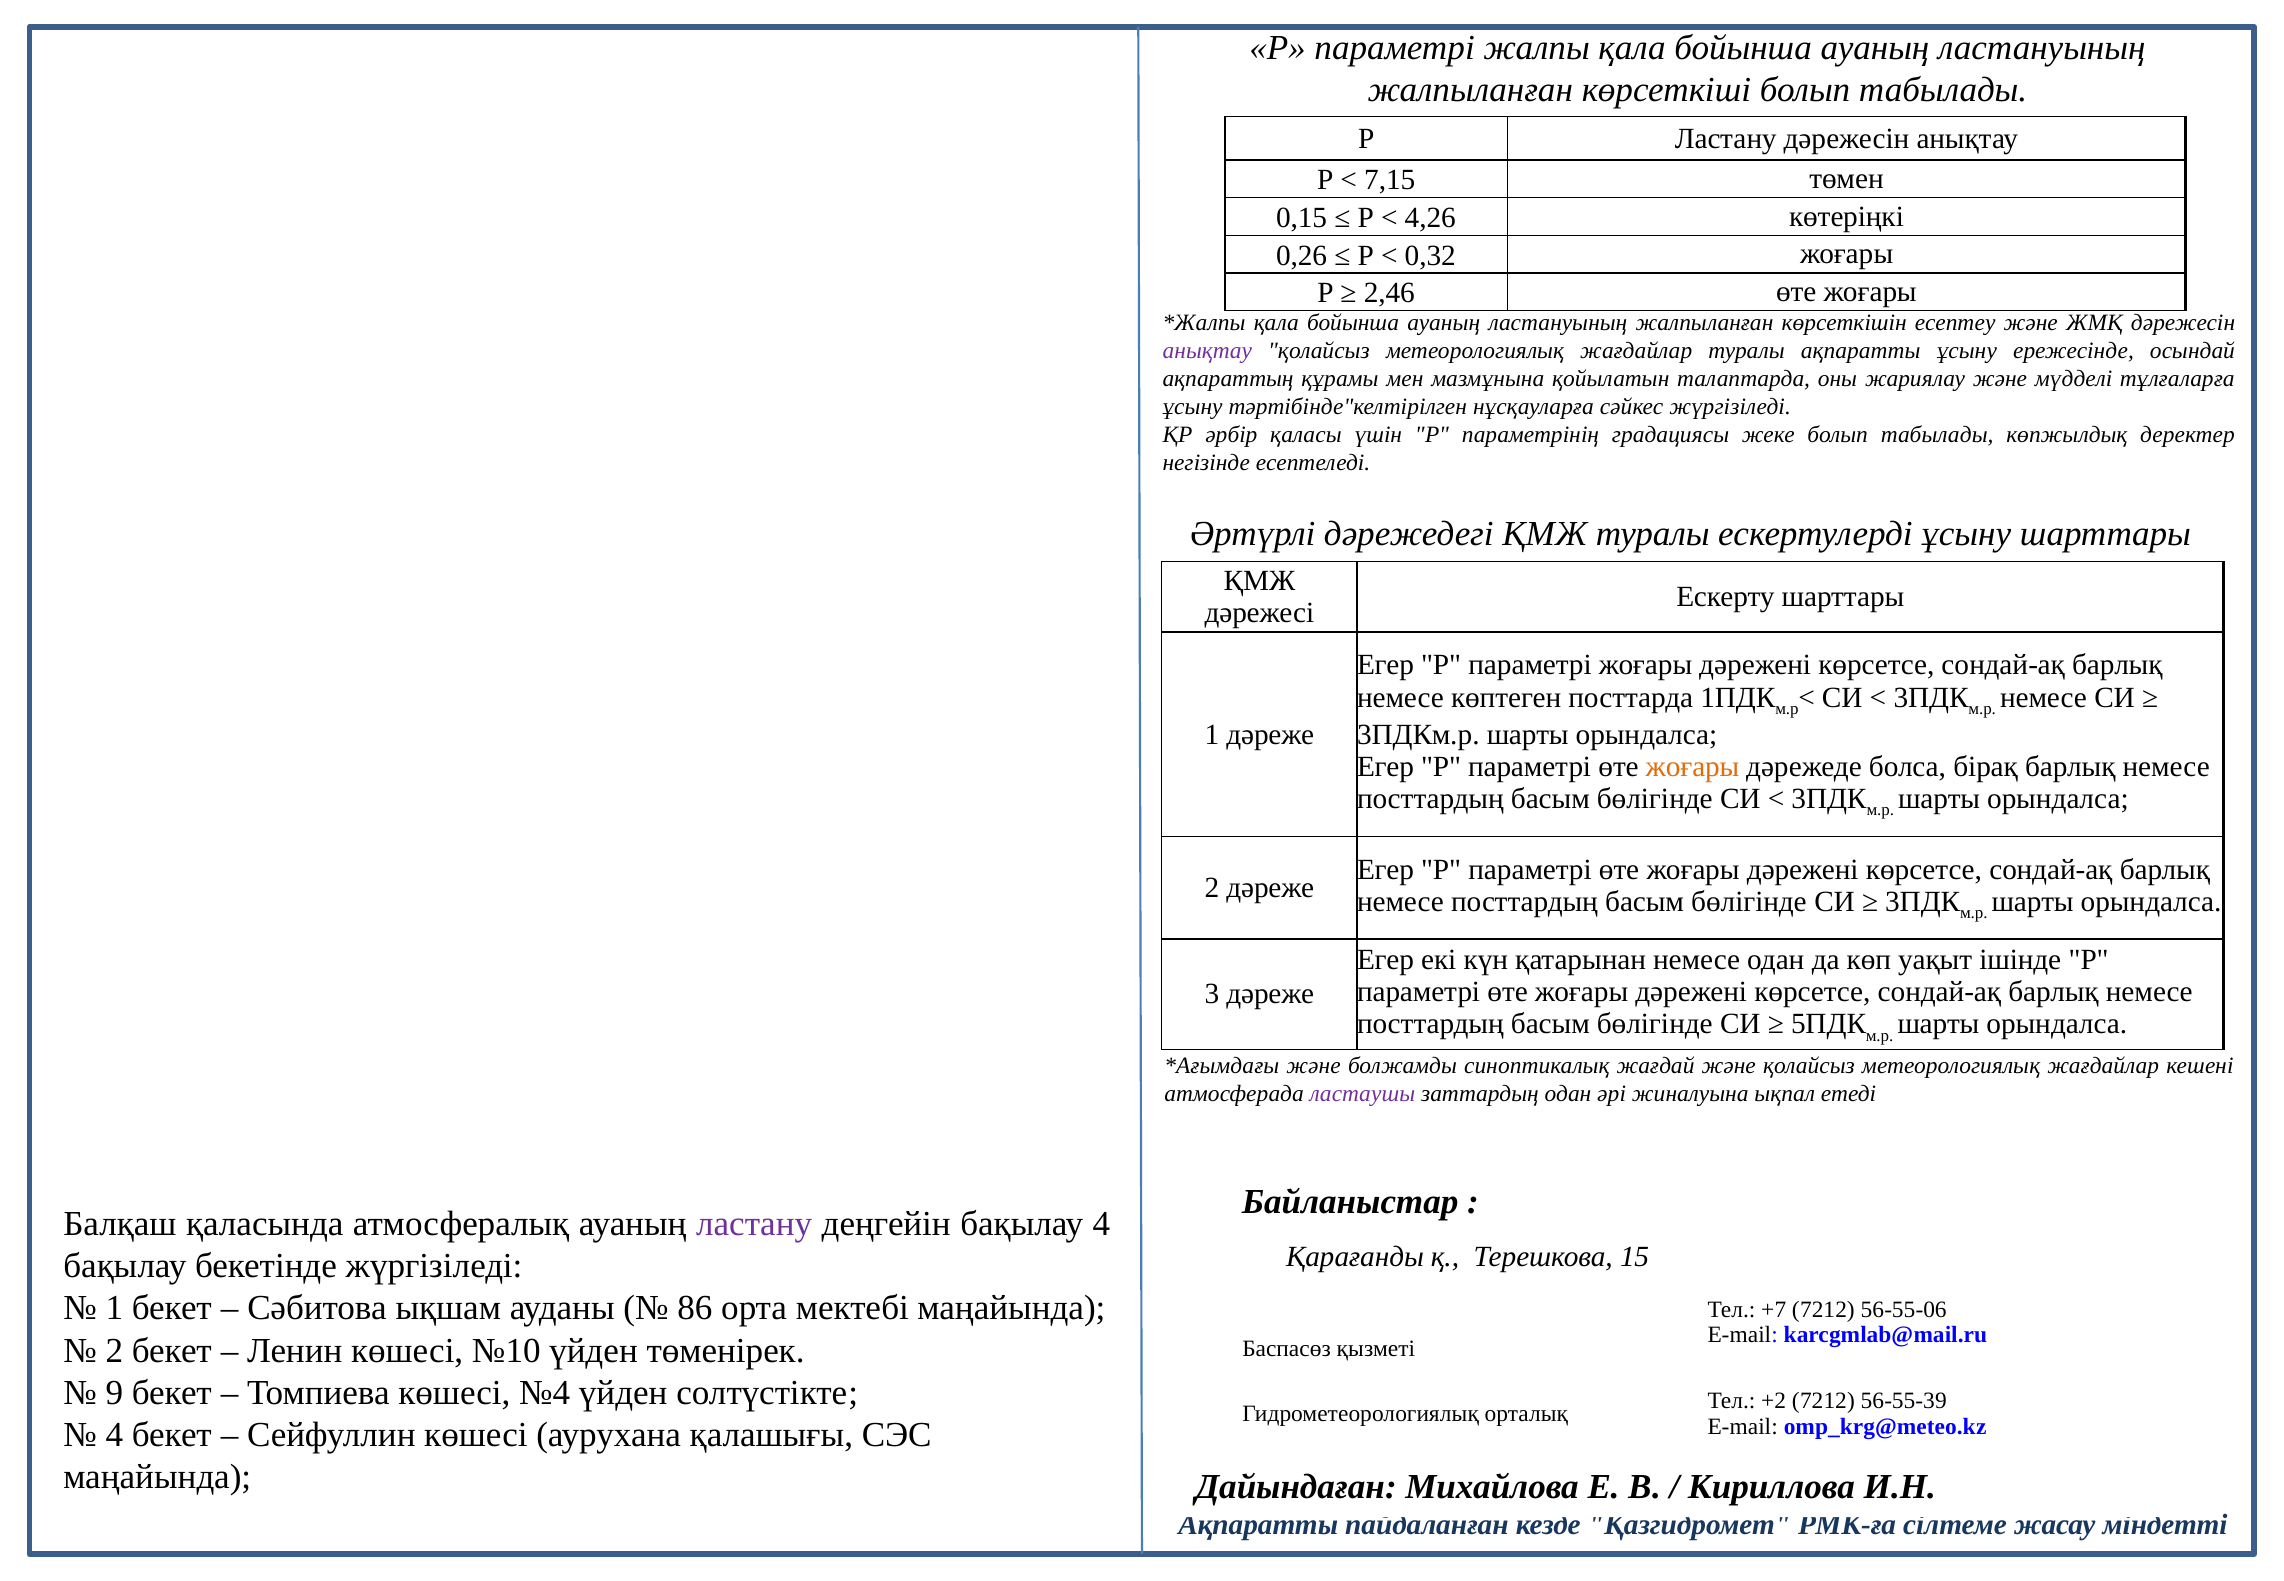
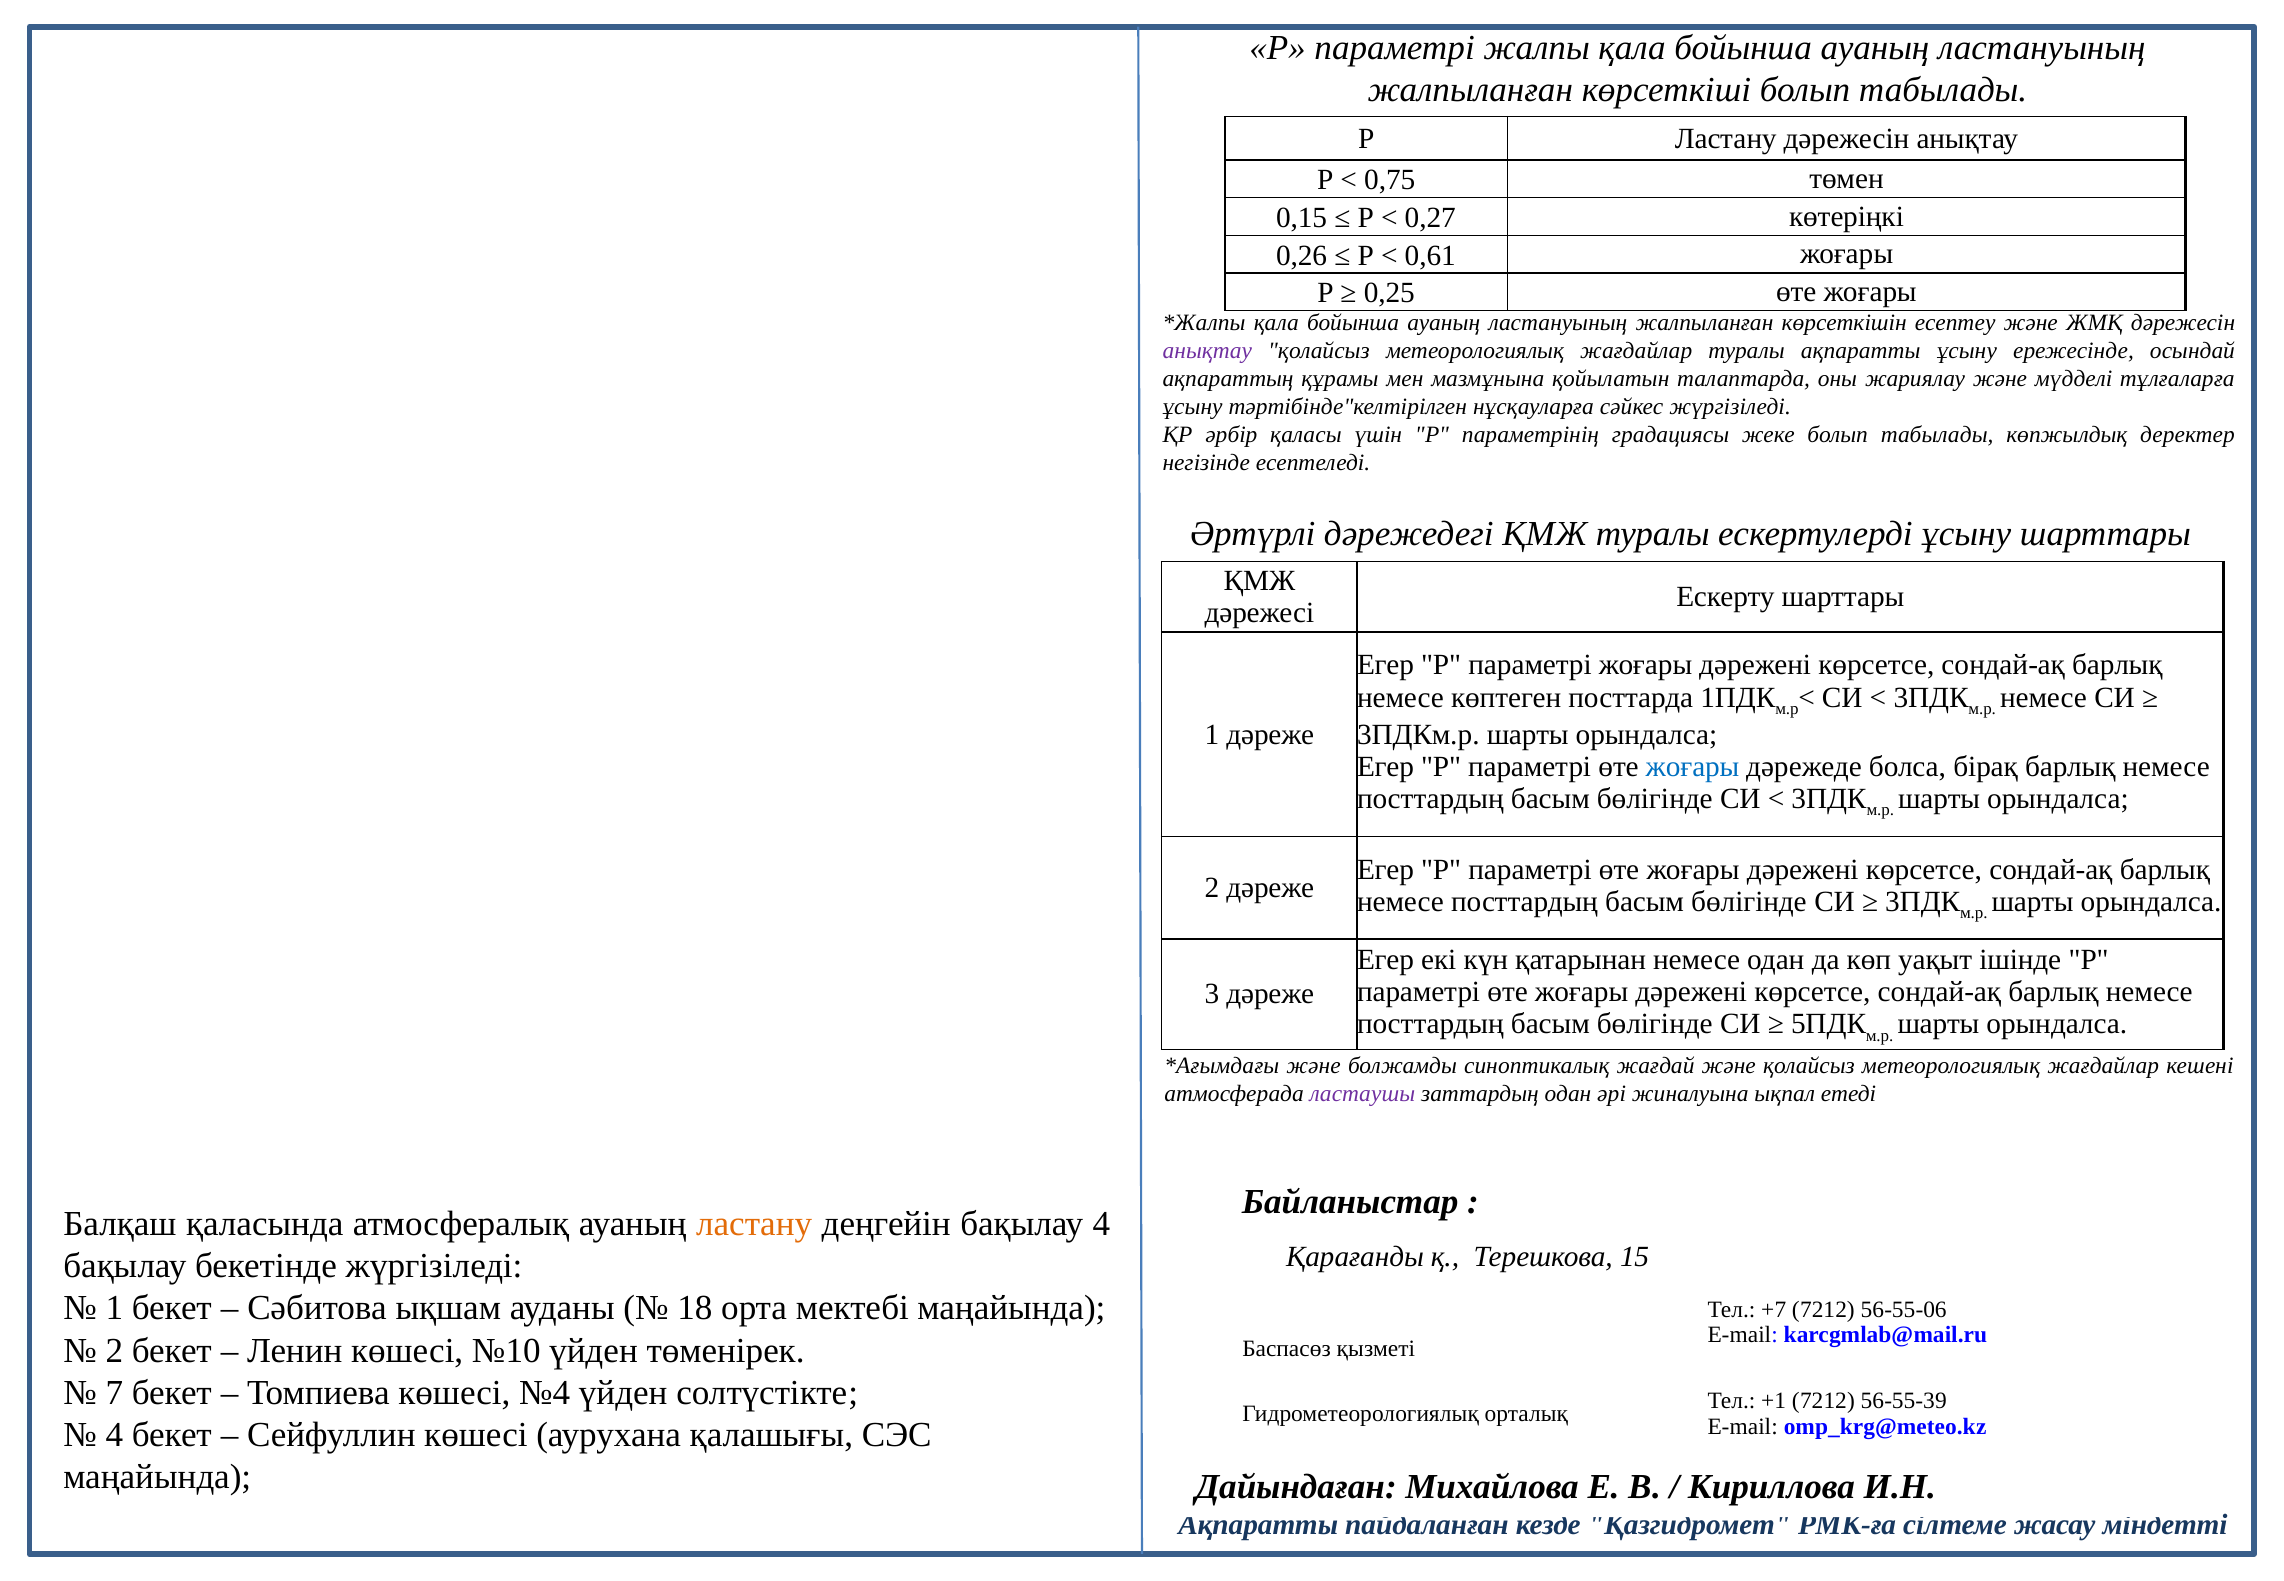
7,15: 7,15 -> 0,75
4,26: 4,26 -> 0,27
0,32: 0,32 -> 0,61
2,46: 2,46 -> 0,25
жоғары at (1693, 767) colour: orange -> blue
ластану at (754, 1224) colour: purple -> orange
86: 86 -> 18
9: 9 -> 7
+2: +2 -> +1
